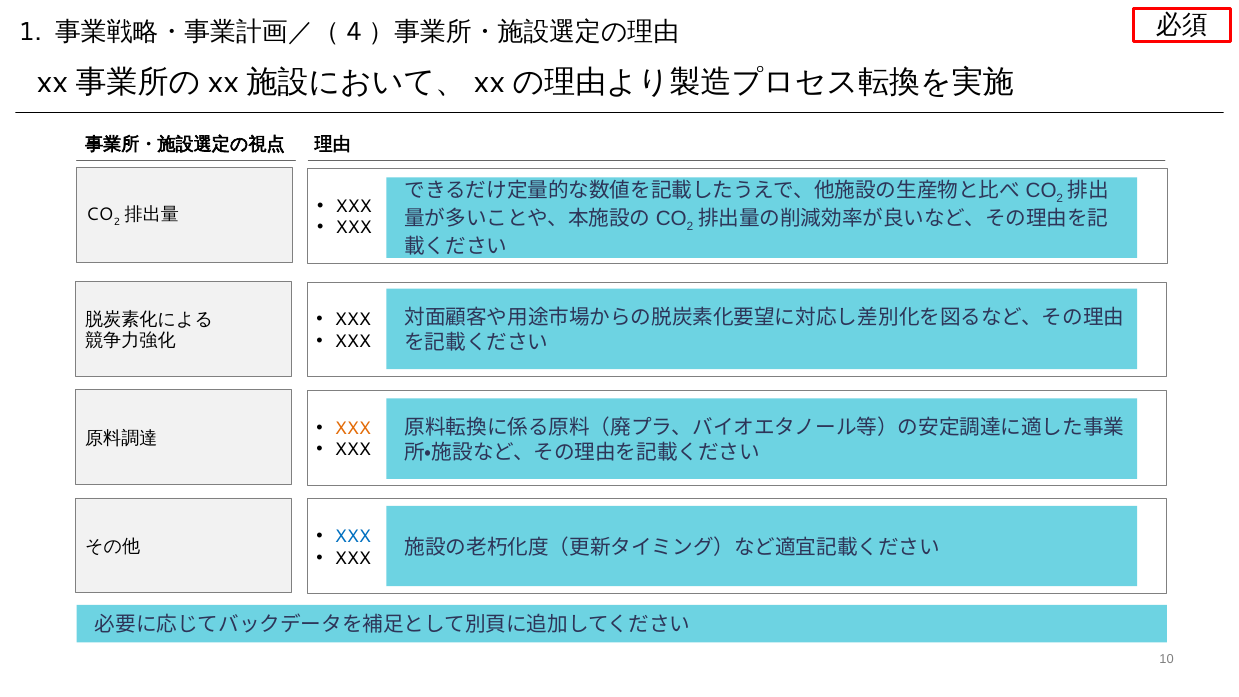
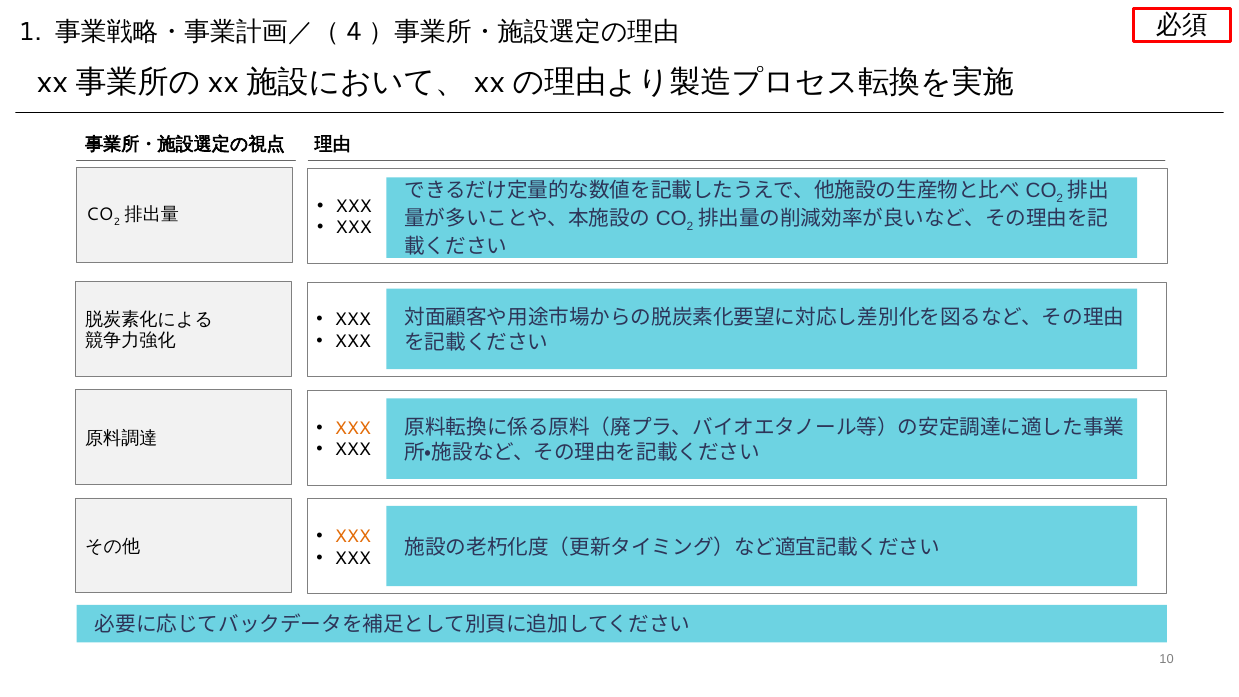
XXX at (353, 536) colour: blue -> orange
